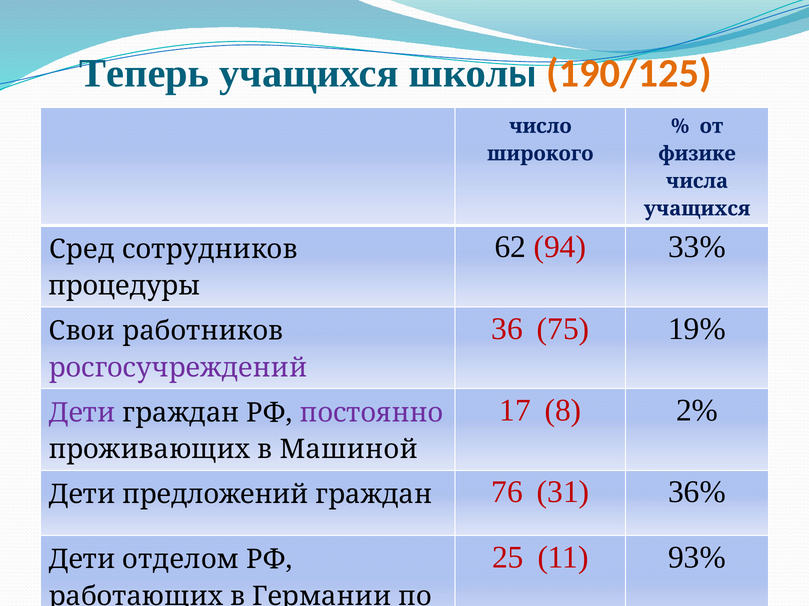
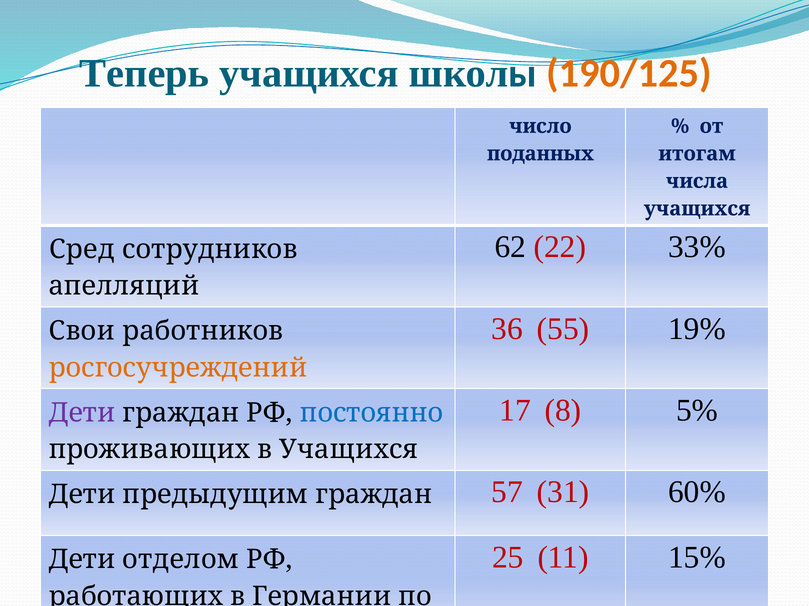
широкого: широкого -> поданных
физике: физике -> итогам
94: 94 -> 22
процедуры: процедуры -> апелляций
75: 75 -> 55
росгосучреждений colour: purple -> orange
2%: 2% -> 5%
постоянно colour: purple -> blue
в Машиной: Машиной -> Учащихся
предложений: предложений -> предыдущим
76: 76 -> 57
36%: 36% -> 60%
93%: 93% -> 15%
